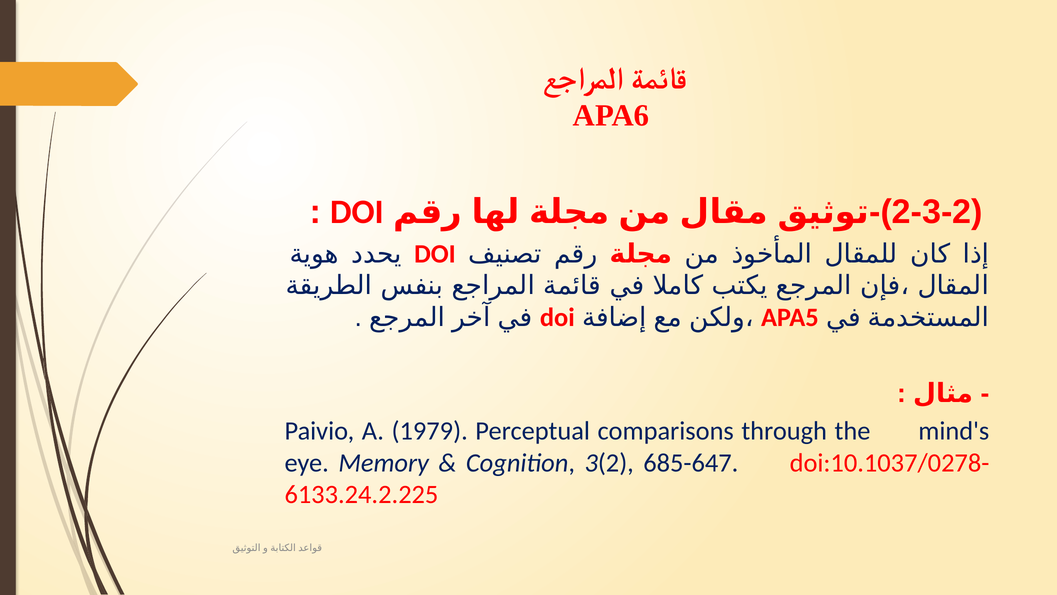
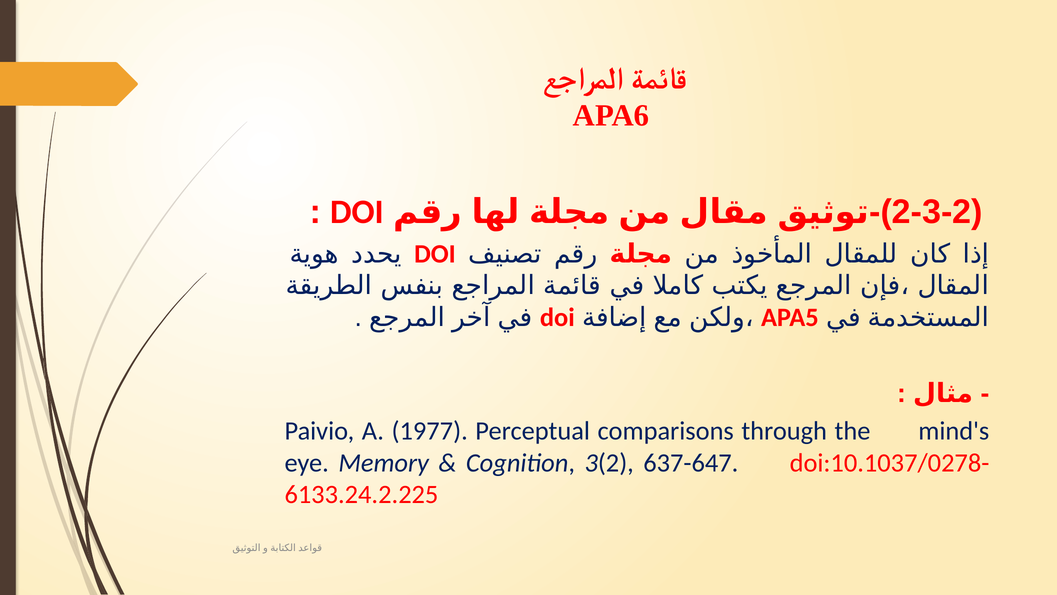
1979: 1979 -> 1977
685-647: 685-647 -> 637-647
